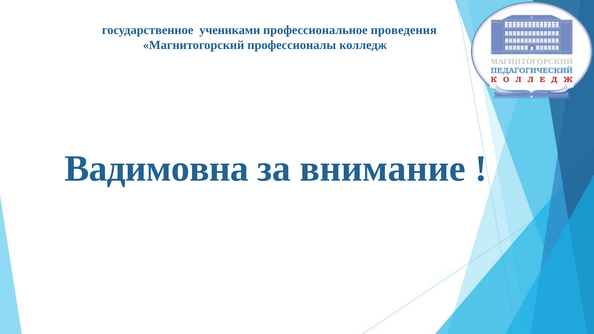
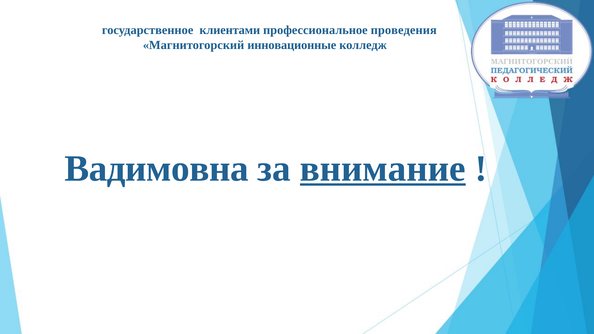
учениками: учениками -> клиентами
профессионалы: профессионалы -> инновационные
внимание underline: none -> present
